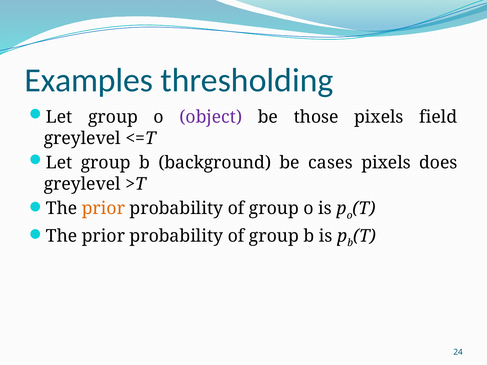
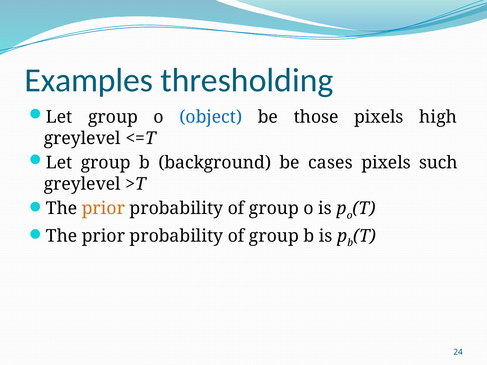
object colour: purple -> blue
field: field -> high
does: does -> such
